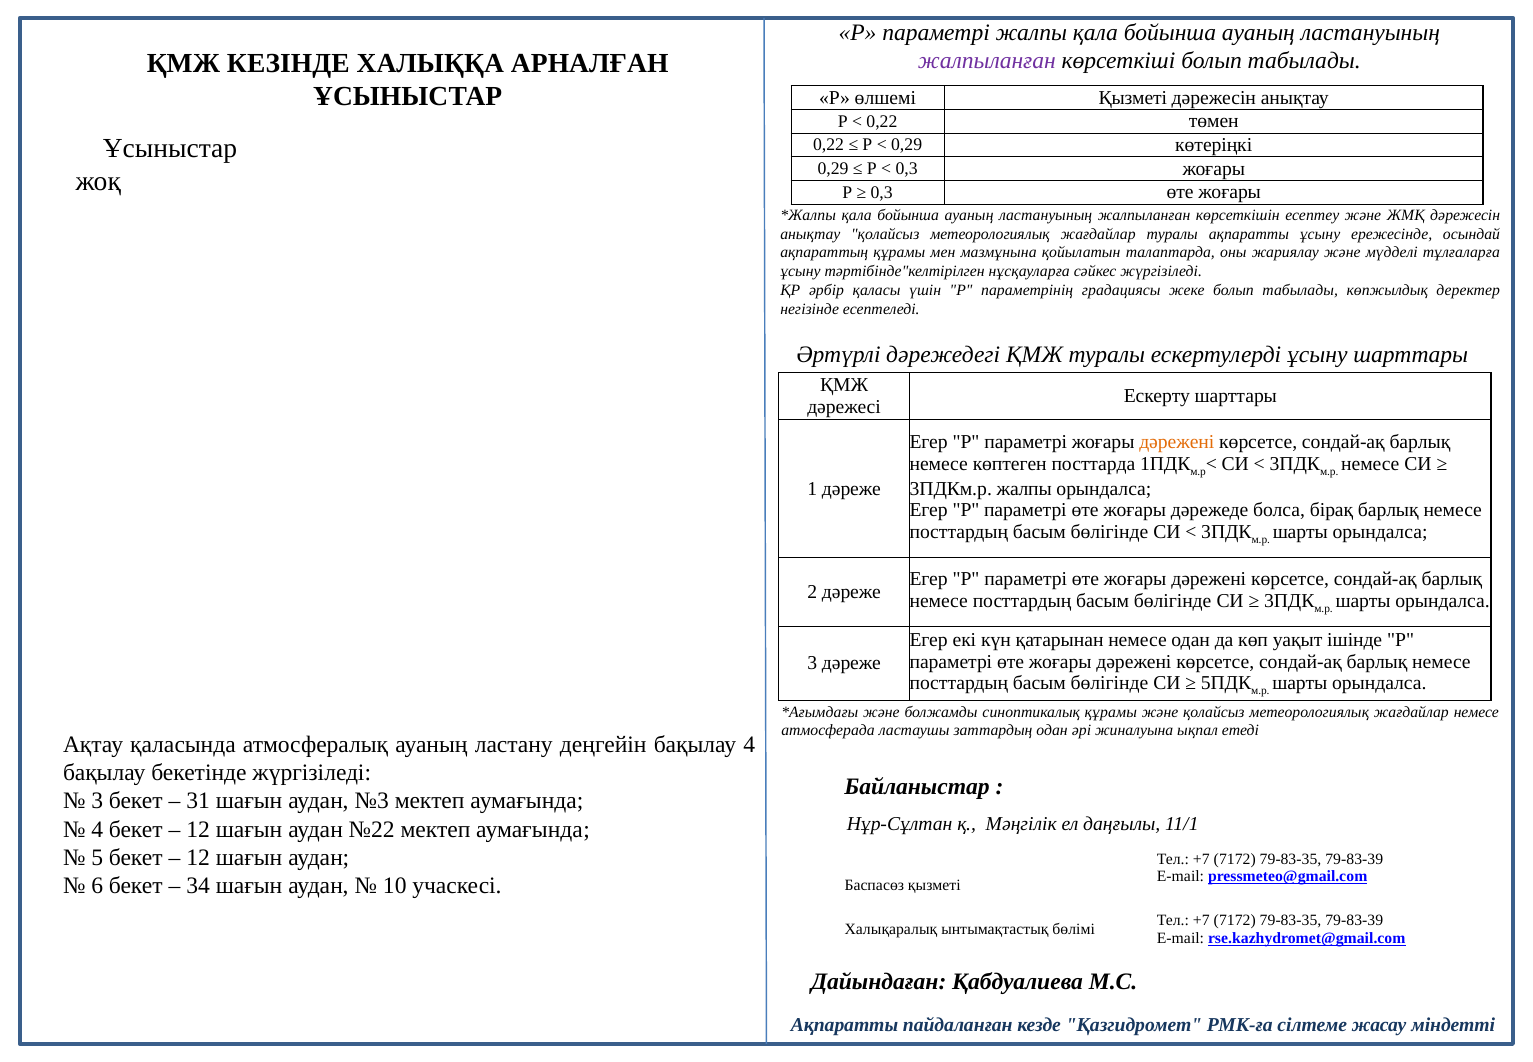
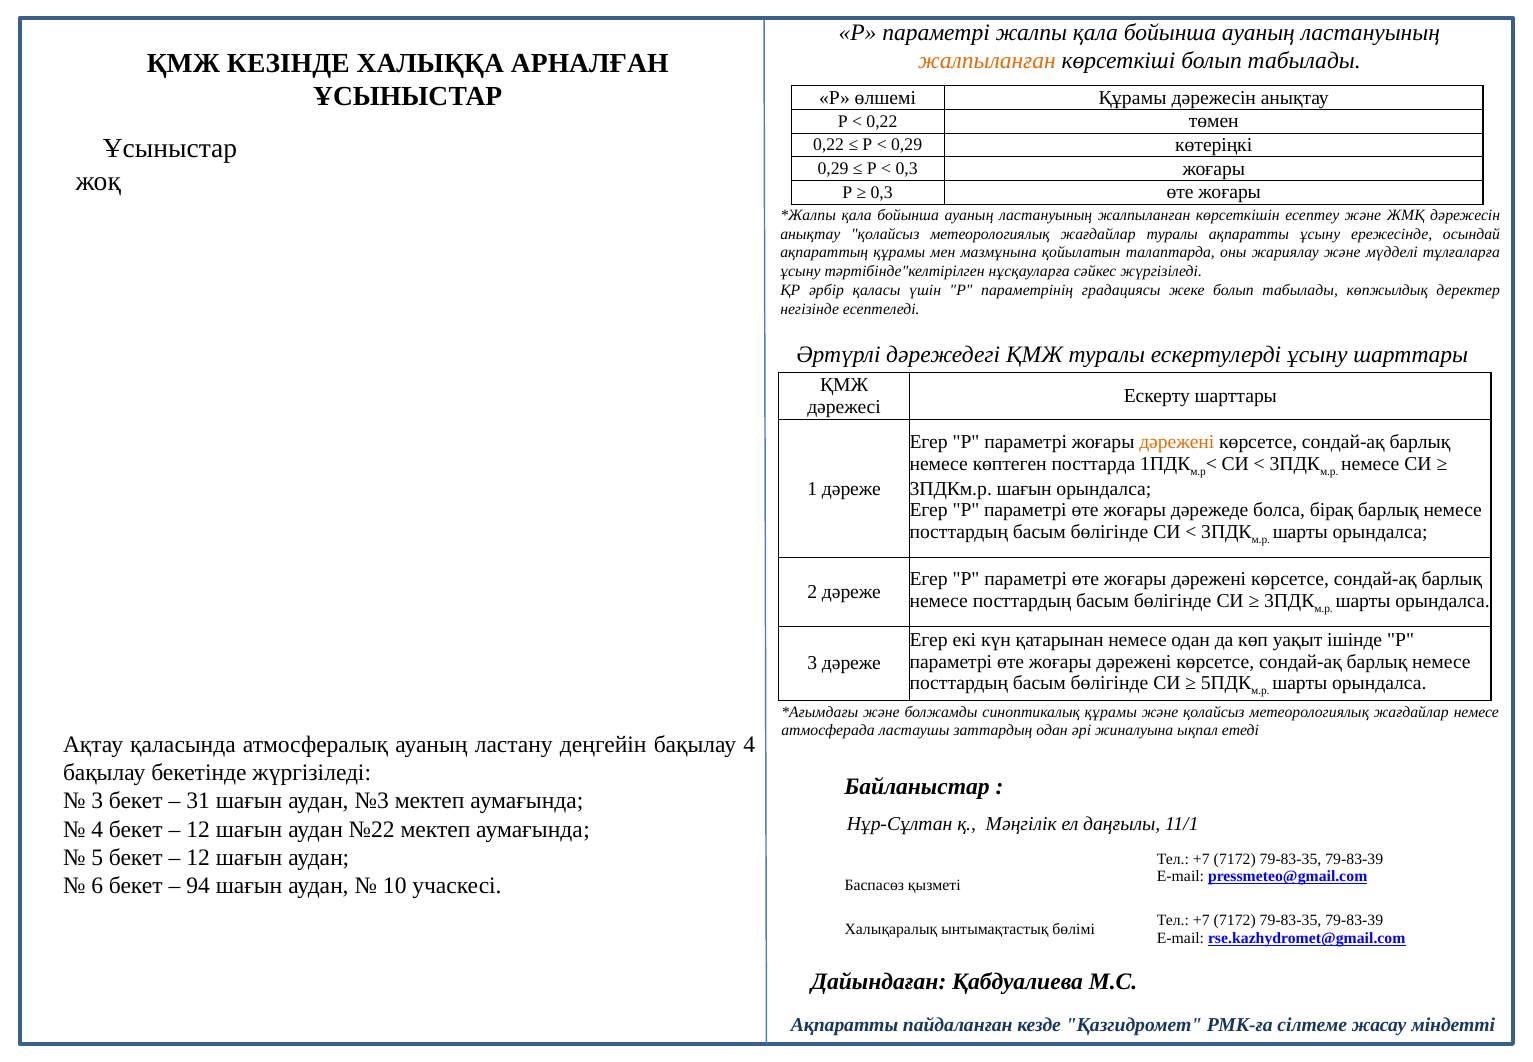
жалпыланған at (987, 61) colour: purple -> orange
өлшемі Қызметі: Қызметі -> Құрамы
3ПДКм.р жалпы: жалпы -> шағын
34: 34 -> 94
